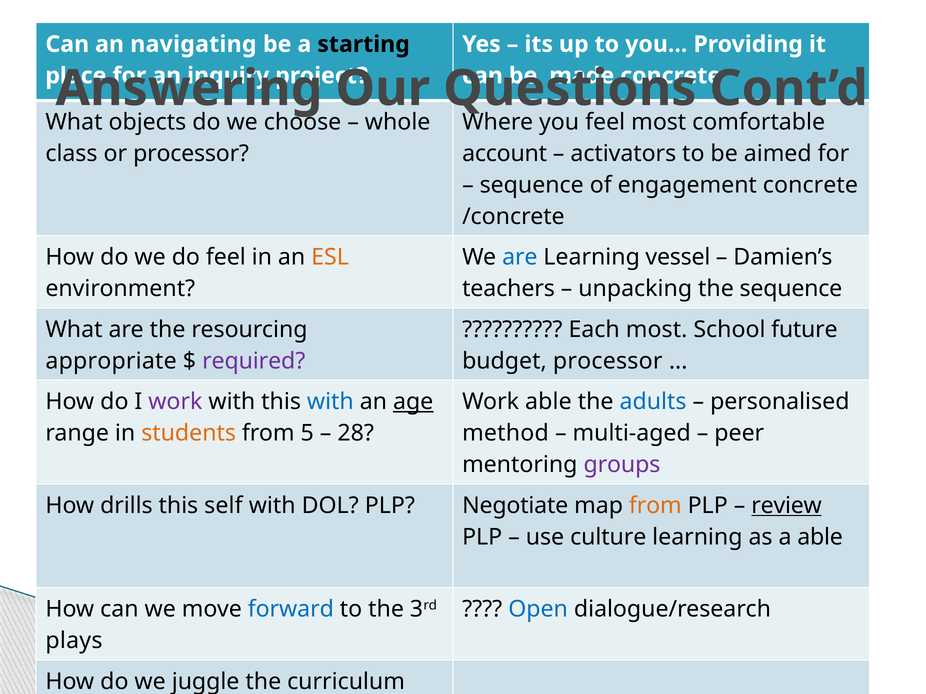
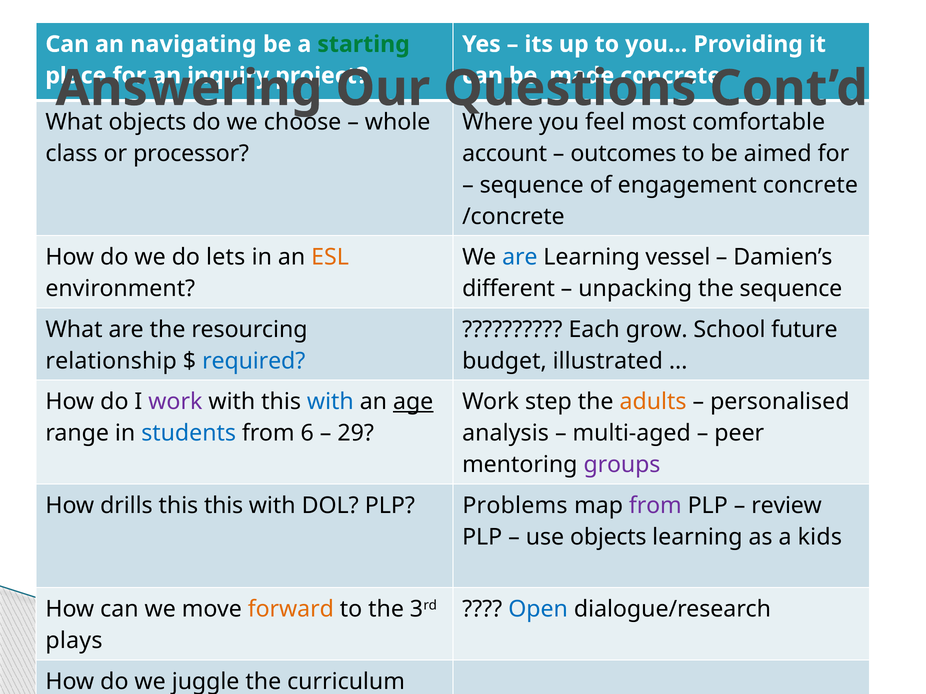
starting colour: black -> green
activators: activators -> outcomes
do feel: feel -> lets
teachers: teachers -> different
Each most: most -> grow
appropriate: appropriate -> relationship
required colour: purple -> blue
budget processor: processor -> illustrated
Work able: able -> step
adults colour: blue -> orange
students colour: orange -> blue
5: 5 -> 6
28: 28 -> 29
method: method -> analysis
this self: self -> this
Negotiate: Negotiate -> Problems
from at (655, 506) colour: orange -> purple
review underline: present -> none
use culture: culture -> objects
a able: able -> kids
forward colour: blue -> orange
